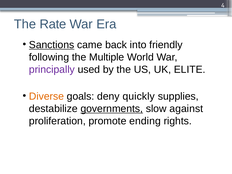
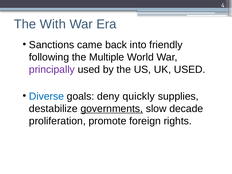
Rate: Rate -> With
Sanctions underline: present -> none
UK ELITE: ELITE -> USED
Diverse colour: orange -> blue
against: against -> decade
ending: ending -> foreign
